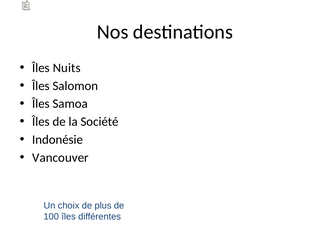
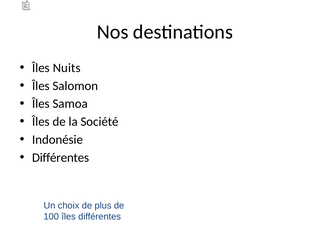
Vancouver at (60, 158): Vancouver -> Différentes
